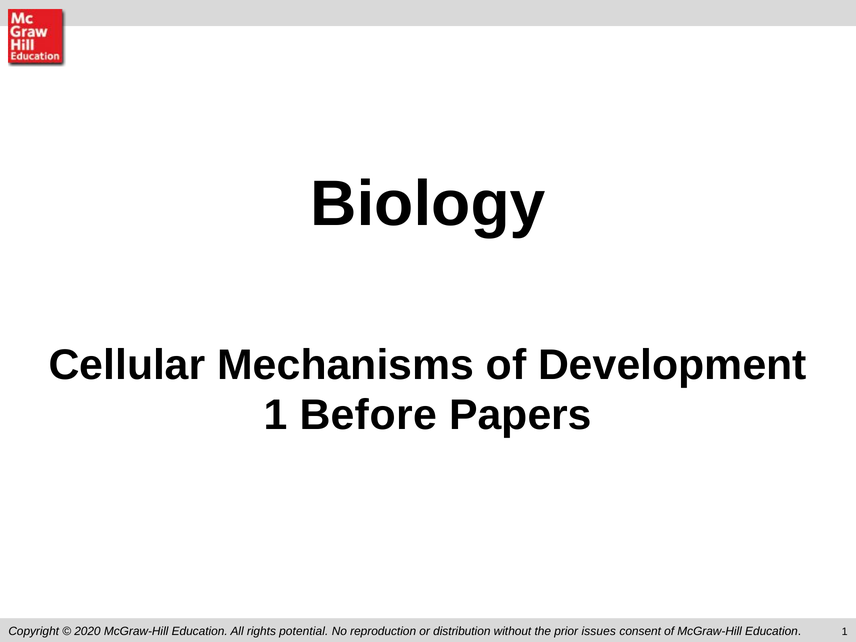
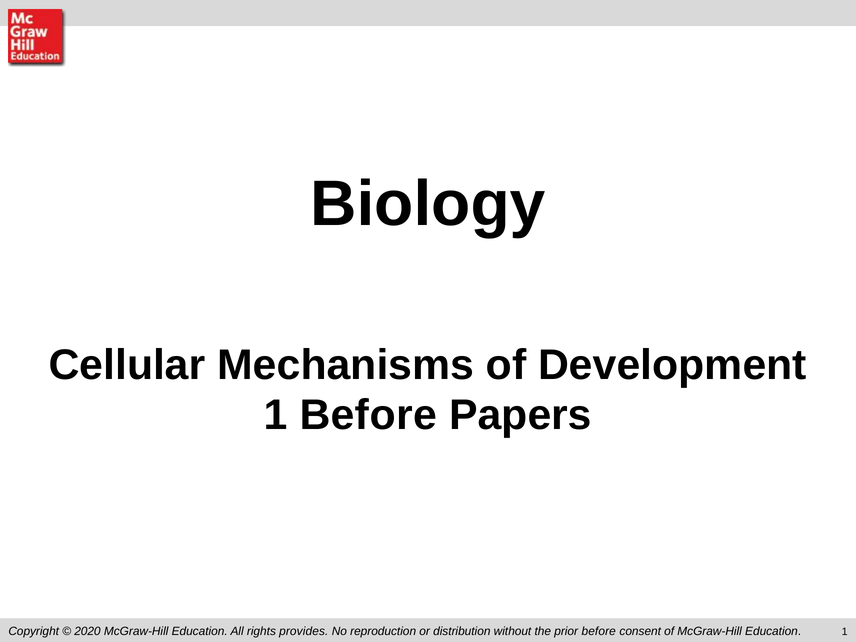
potential: potential -> provides
prior issues: issues -> before
